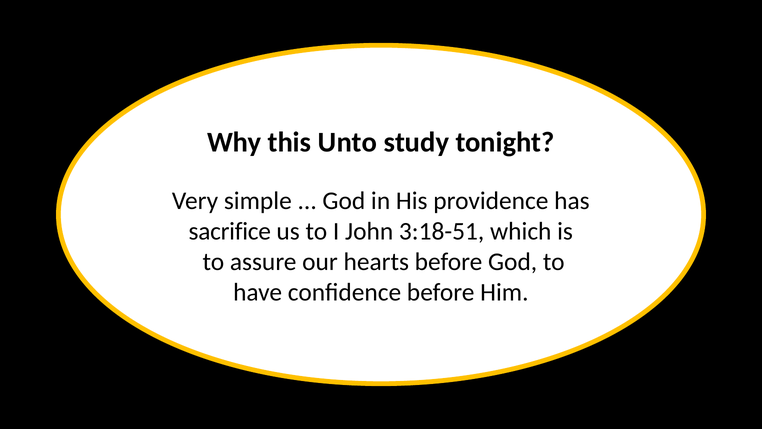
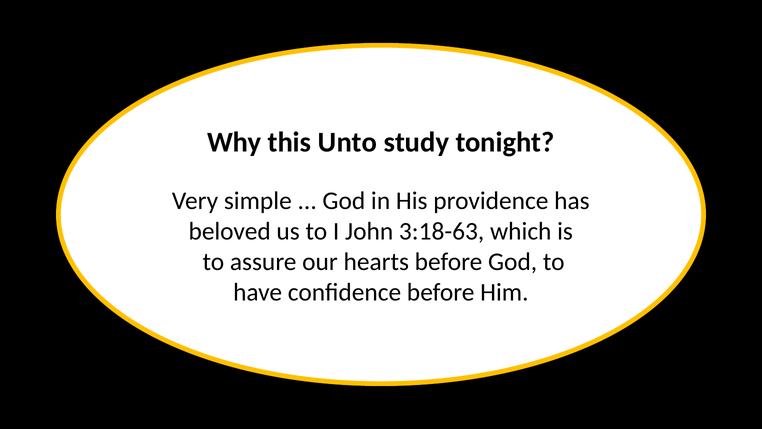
sacrifice: sacrifice -> beloved
3:18-51: 3:18-51 -> 3:18-63
